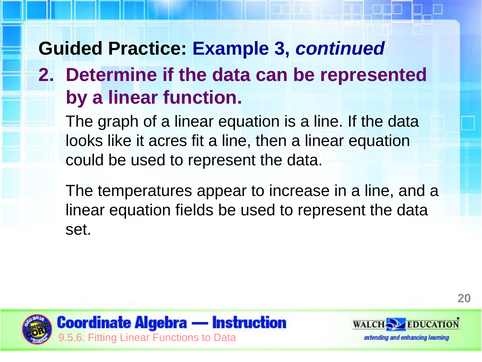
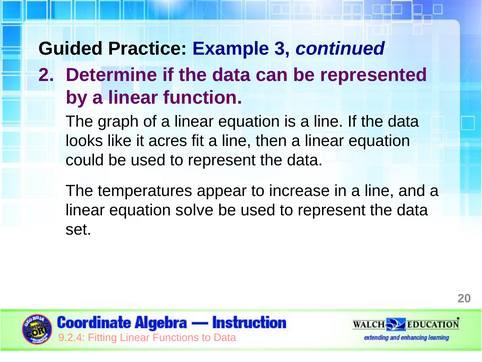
fields: fields -> solve
9.5.6: 9.5.6 -> 9.2.4
